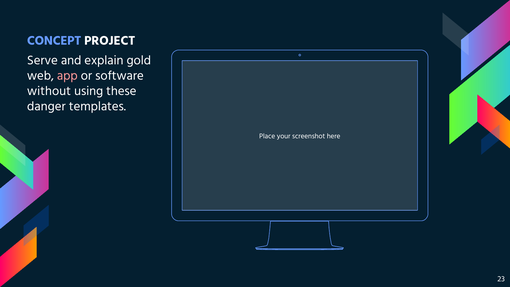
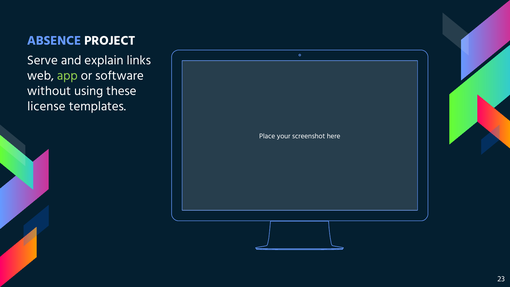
CONCEPT: CONCEPT -> ABSENCE
gold: gold -> links
app colour: pink -> light green
danger: danger -> license
